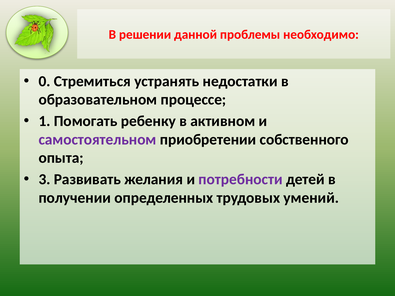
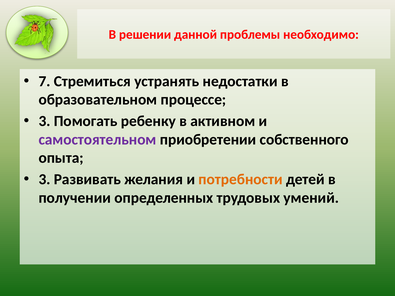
0: 0 -> 7
1 at (44, 121): 1 -> 3
потребности colour: purple -> orange
